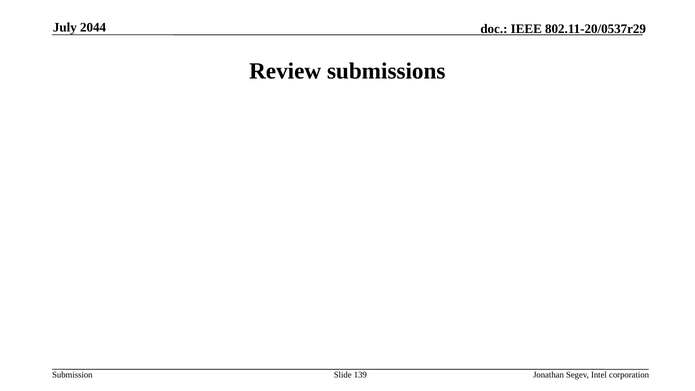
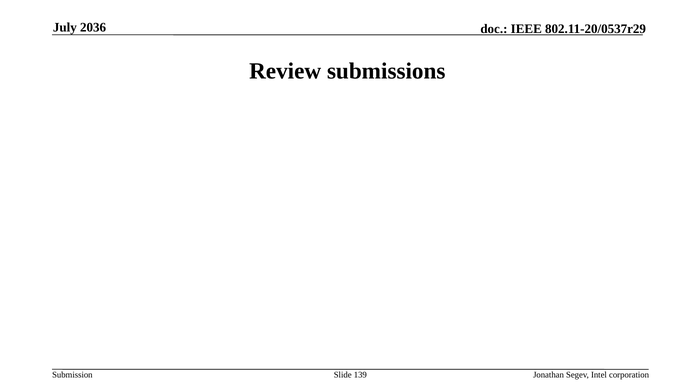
2044: 2044 -> 2036
